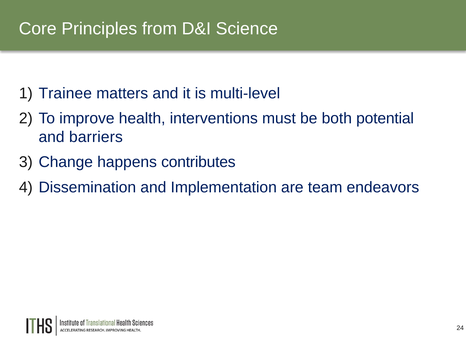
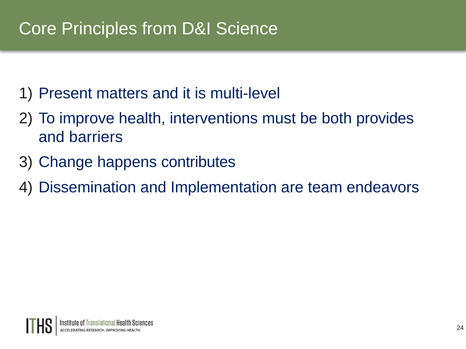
Trainee: Trainee -> Present
potential: potential -> provides
